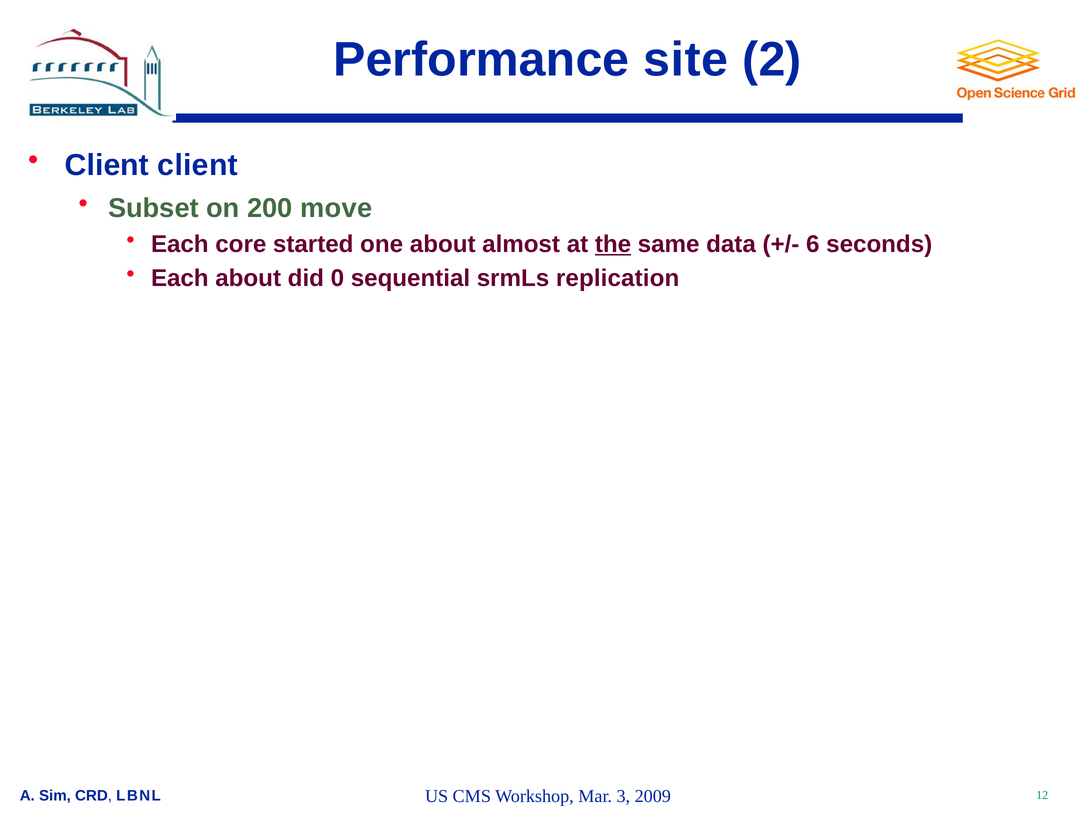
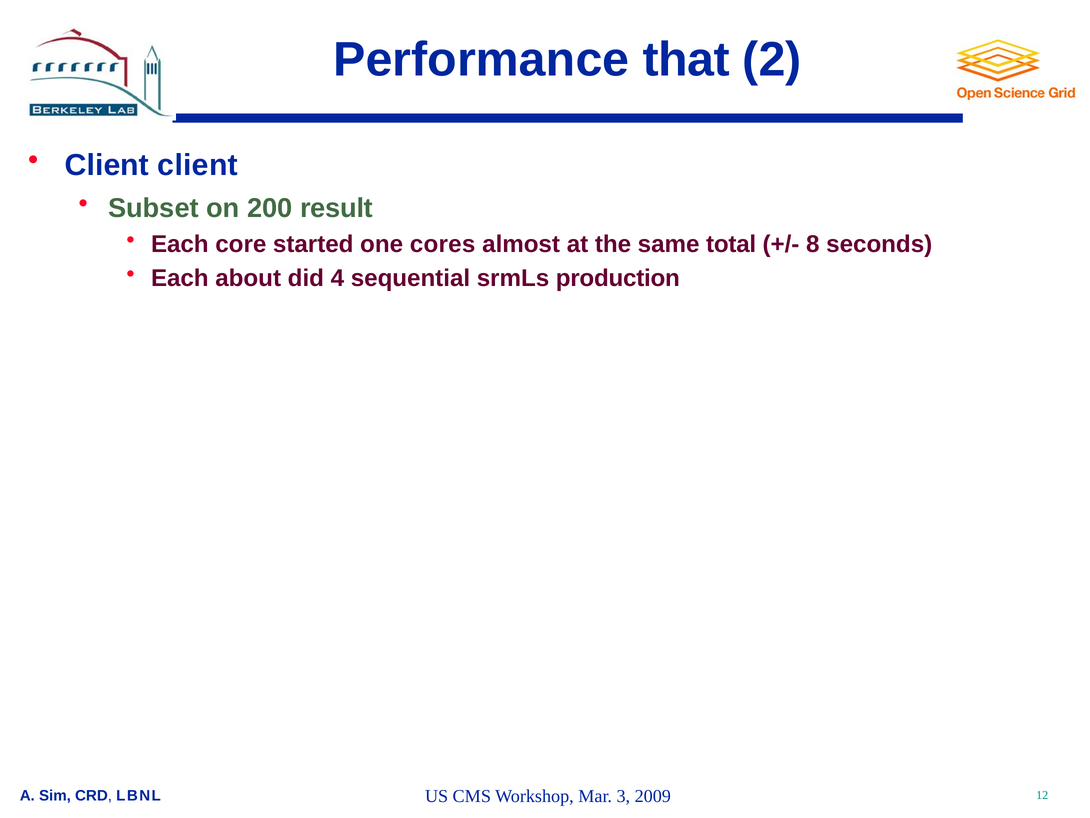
site: site -> that
move: move -> result
one about: about -> cores
the underline: present -> none
data: data -> total
6: 6 -> 8
0: 0 -> 4
replication: replication -> production
